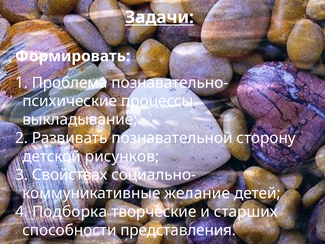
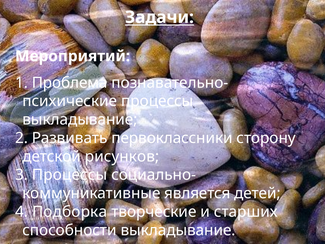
Формировать: Формировать -> Мероприятий
познавательной: познавательной -> первоклассники
3 Свойствах: Свойствах -> Процессы
желание: желание -> является
способности представления: представления -> выкладывание
